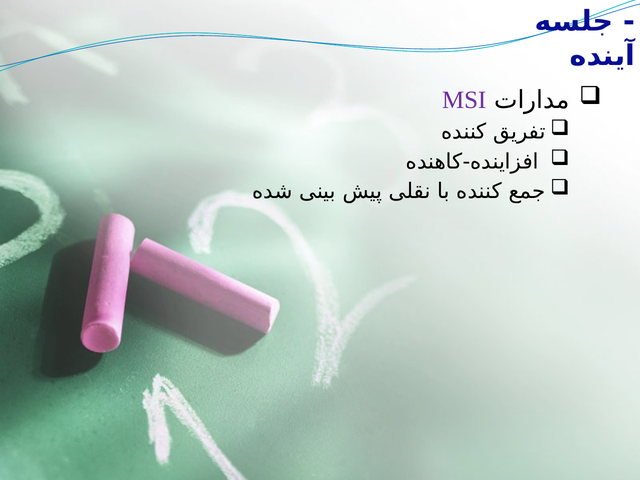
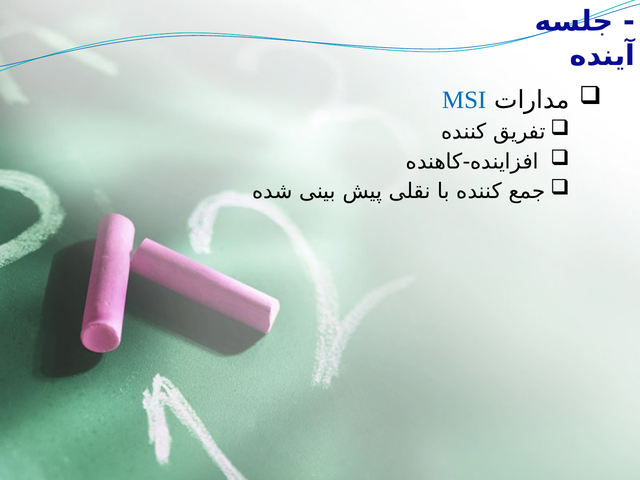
MSI colour: purple -> blue
